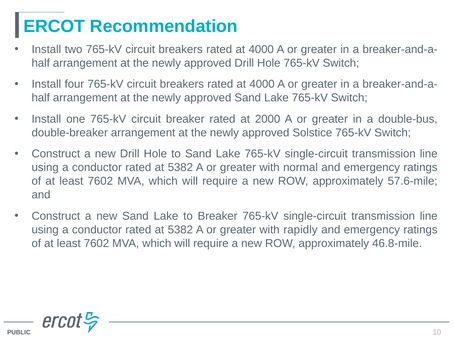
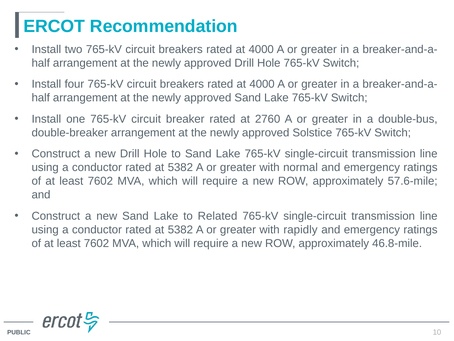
2000: 2000 -> 2760
to Breaker: Breaker -> Related
